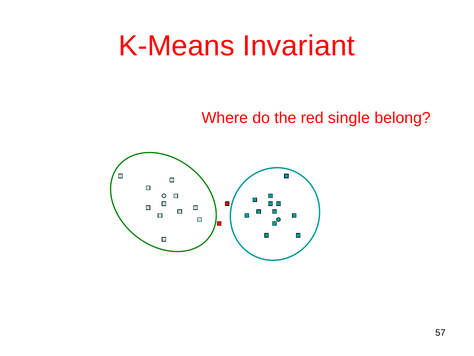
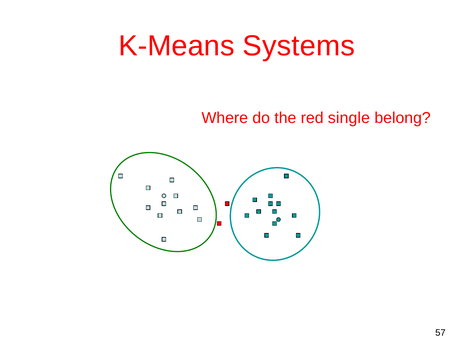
Invariant: Invariant -> Systems
